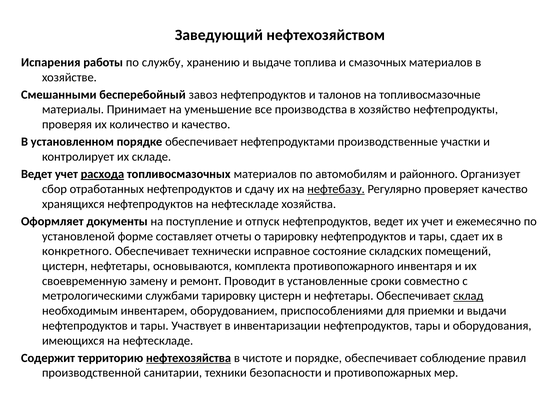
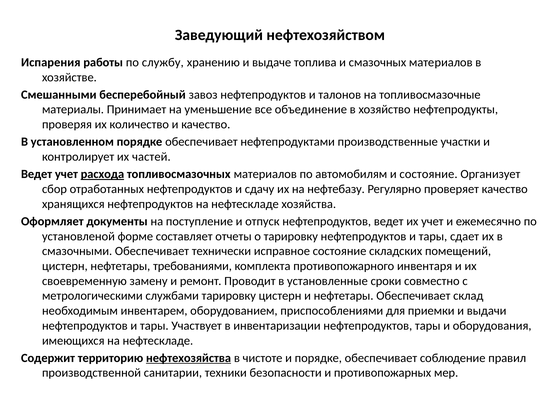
производства: производства -> объединение
складе: складе -> частей
и районного: районного -> состояние
нефтебазу underline: present -> none
конкретного: конкретного -> смазочными
основываются: основываются -> требованиями
склад underline: present -> none
